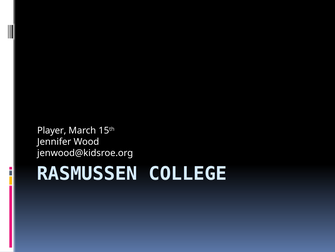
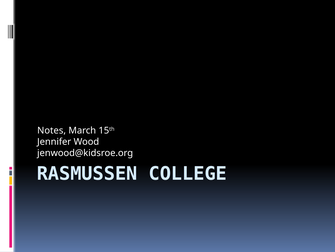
Player: Player -> Notes
